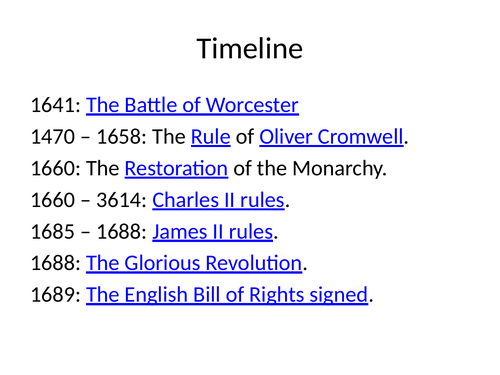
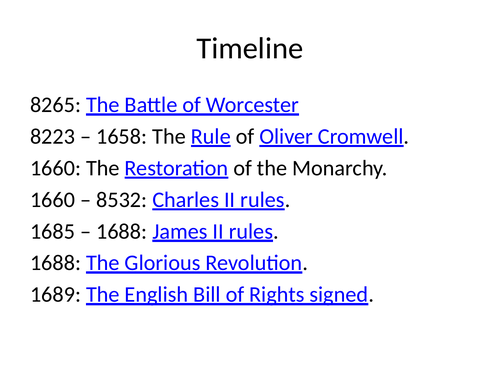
1641: 1641 -> 8265
1470: 1470 -> 8223
3614: 3614 -> 8532
